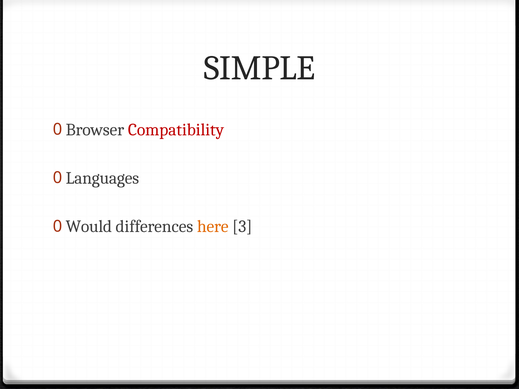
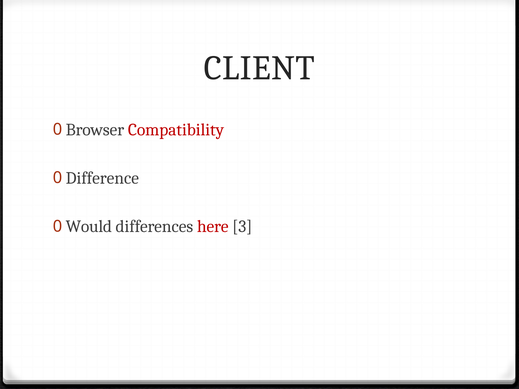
SIMPLE: SIMPLE -> CLIENT
Languages: Languages -> Difference
here colour: orange -> red
